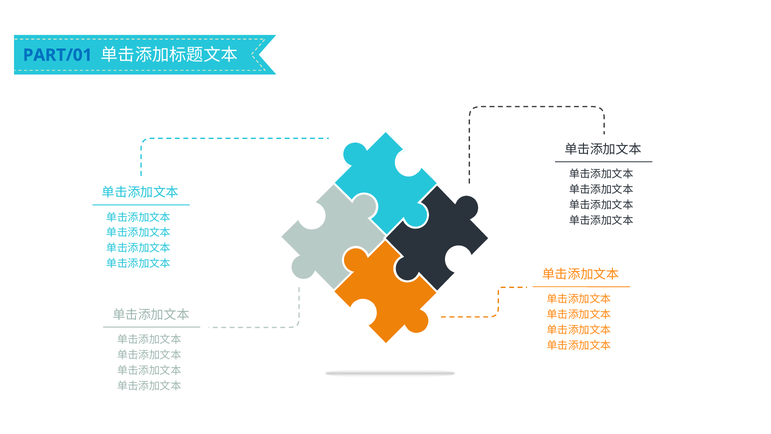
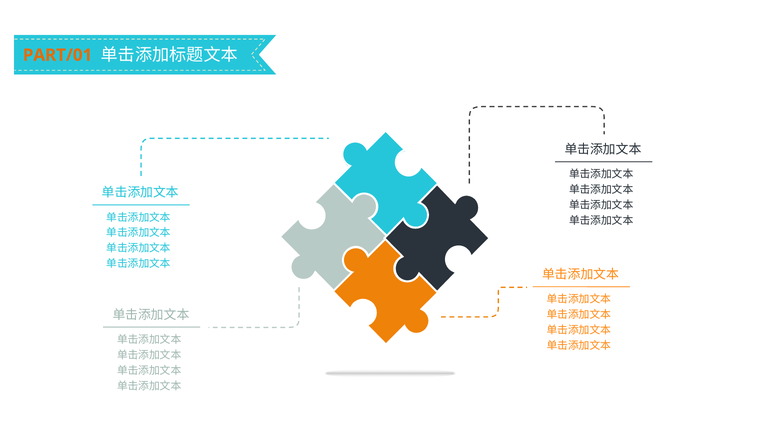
PART/01 colour: blue -> orange
